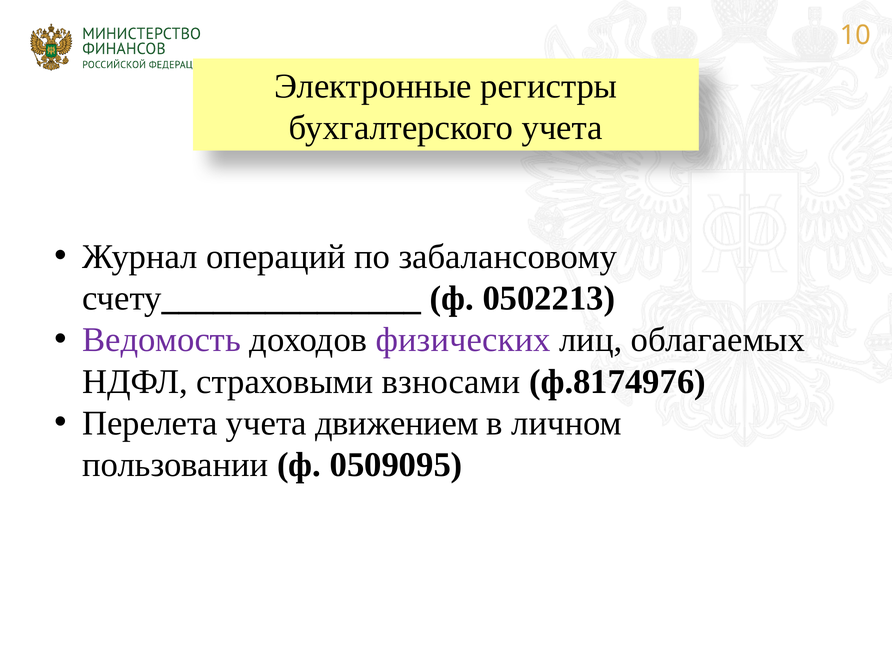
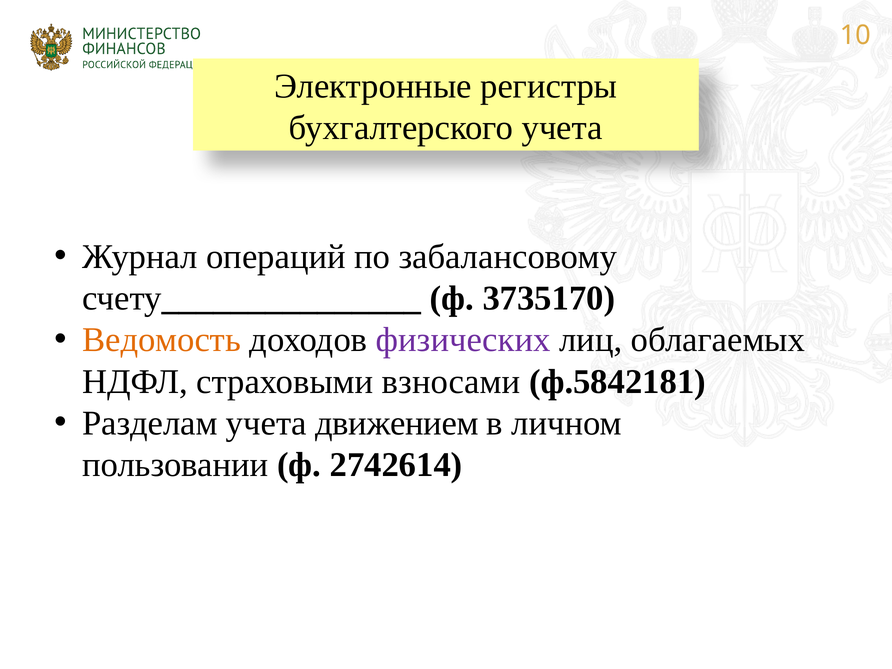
0502213: 0502213 -> 3735170
Ведомость colour: purple -> orange
ф.8174976: ф.8174976 -> ф.5842181
Перелета: Перелета -> Разделам
0509095: 0509095 -> 2742614
